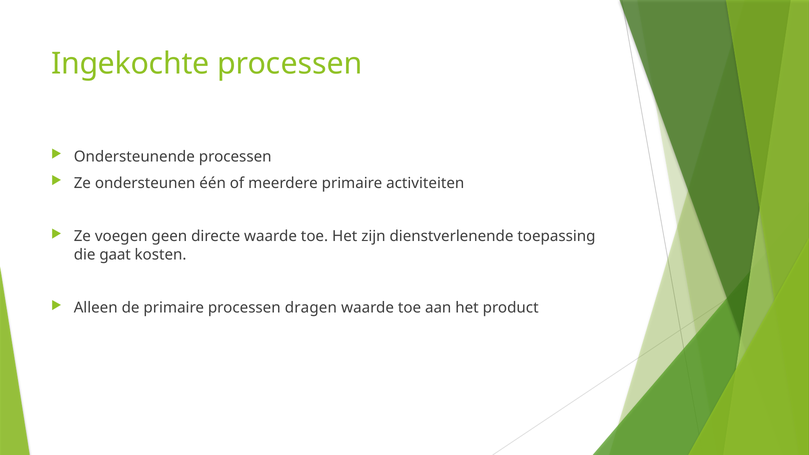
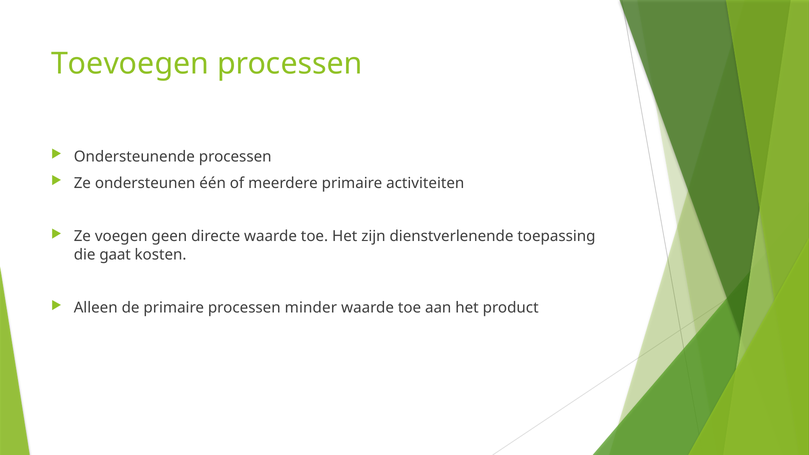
Ingekochte: Ingekochte -> Toevoegen
dragen: dragen -> minder
